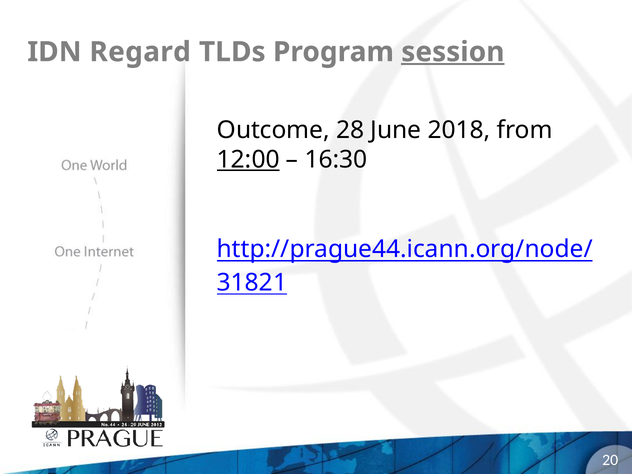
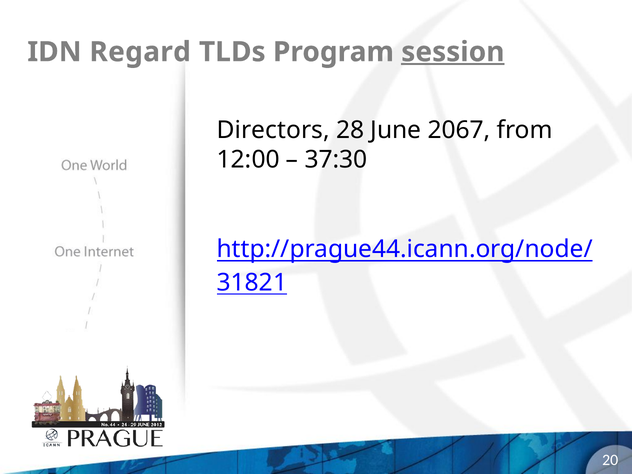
Outcome: Outcome -> Directors
2018: 2018 -> 2067
12:00 underline: present -> none
16:30: 16:30 -> 37:30
